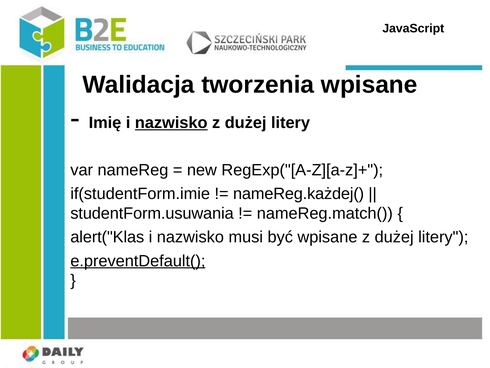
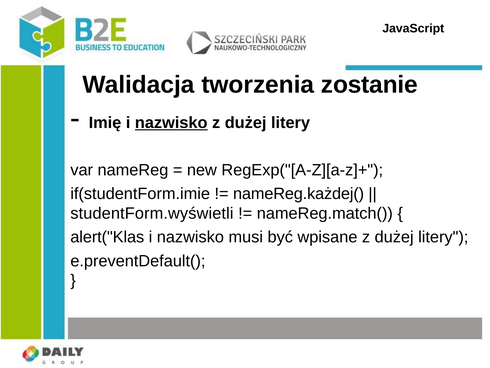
tworzenia wpisane: wpisane -> zostanie
studentForm.usuwania: studentForm.usuwania -> studentForm.wyświetli
e.preventDefault( underline: present -> none
